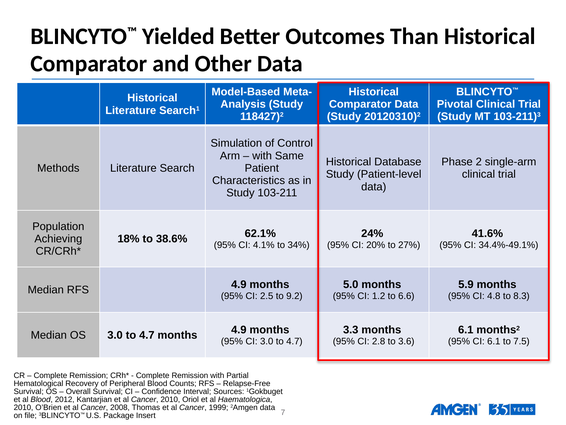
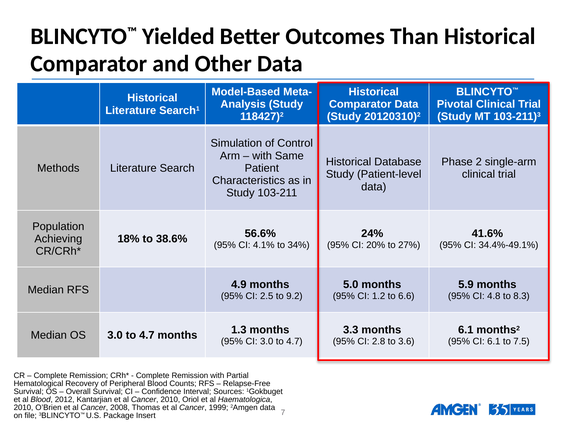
62.1%: 62.1% -> 56.6%
months 4.9: 4.9 -> 1.3
